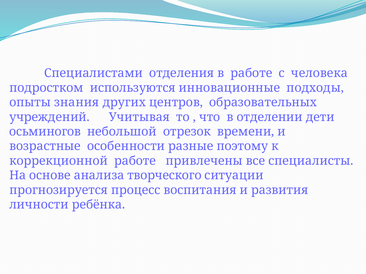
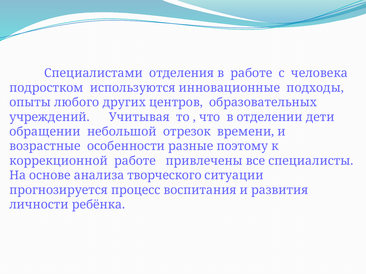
знания: знания -> любого
осьминогов: осьминогов -> обращении
